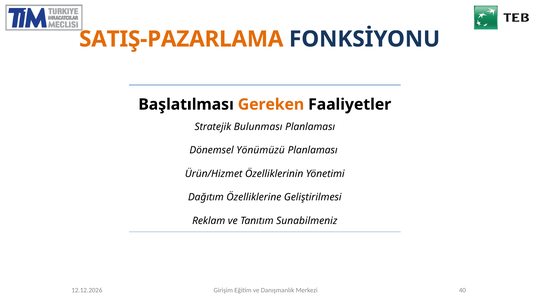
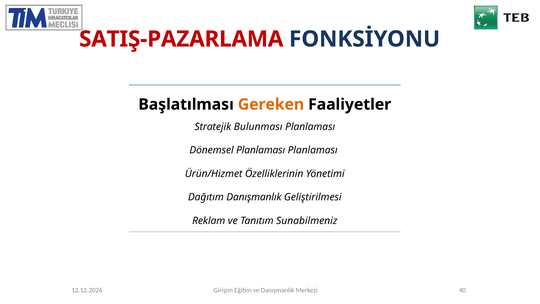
SATIŞ-PAZARLAMA colour: orange -> red
Dönemsel Yönümüzü: Yönümüzü -> Planlaması
Dağıtım Özelliklerine: Özelliklerine -> Danışmanlık
